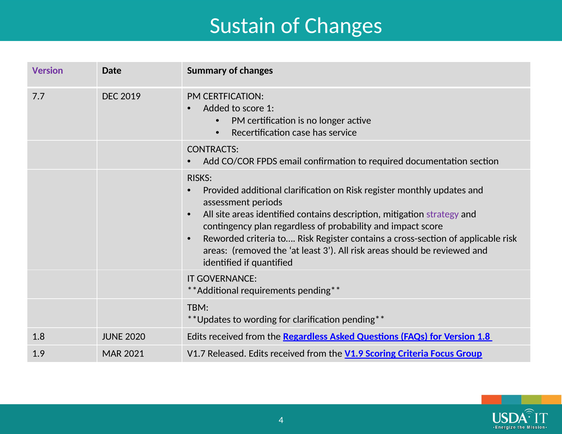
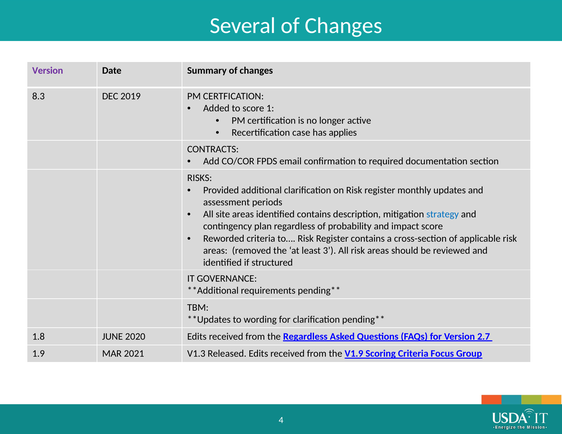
Sustain: Sustain -> Several
7.7: 7.7 -> 8.3
service: service -> applies
strategy colour: purple -> blue
quantified: quantified -> structured
Version 1.8: 1.8 -> 2.7
V1.7: V1.7 -> V1.3
